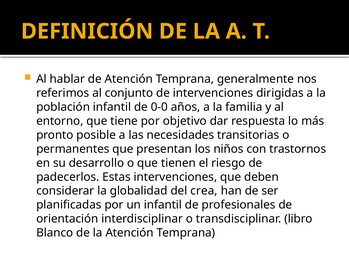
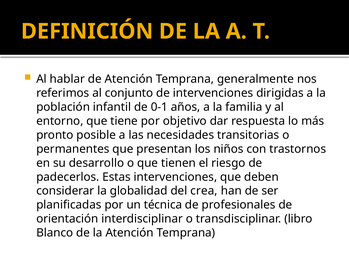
0-0: 0-0 -> 0-1
un infantil: infantil -> técnica
